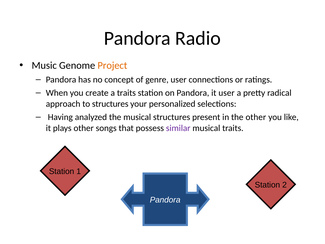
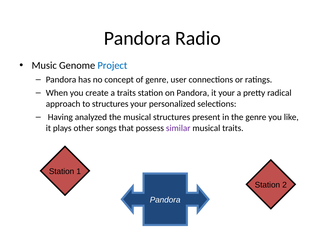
Project colour: orange -> blue
it user: user -> your
the other: other -> genre
